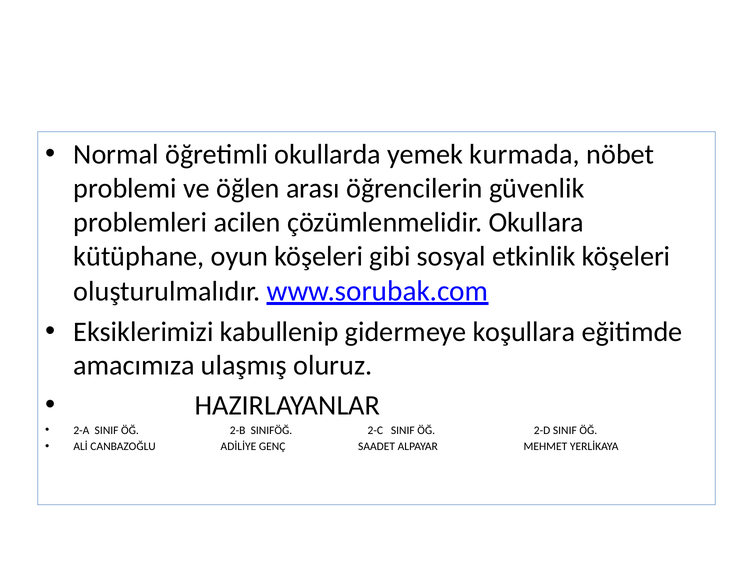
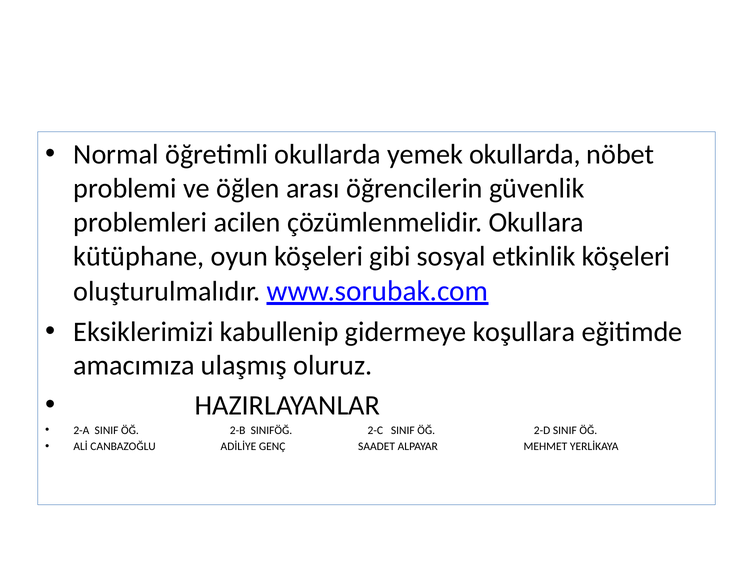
yemek kurmada: kurmada -> okullarda
